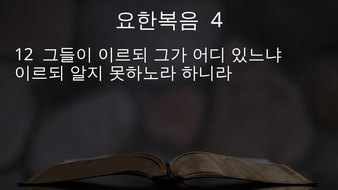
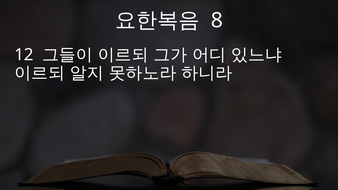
4: 4 -> 8
